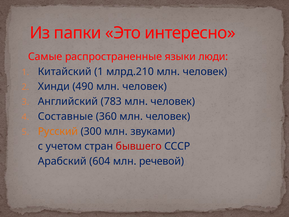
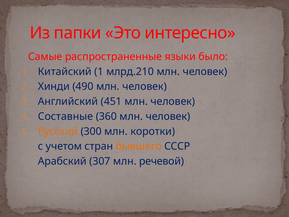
люди: люди -> было
783: 783 -> 451
звуками: звуками -> коротки
бывшего colour: red -> orange
604: 604 -> 307
